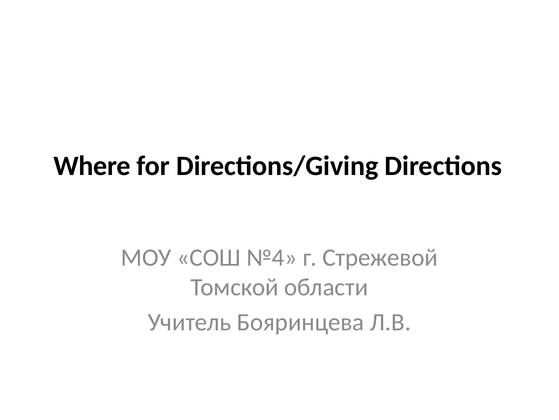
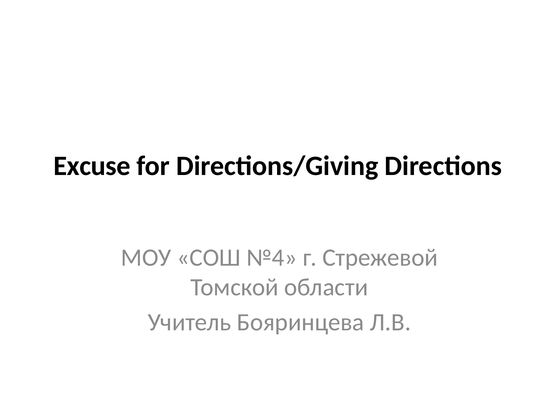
Where: Where -> Excuse
